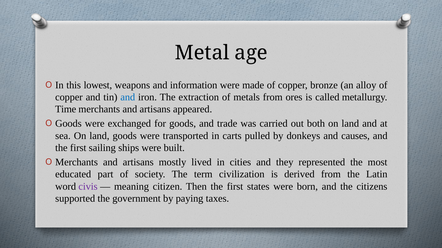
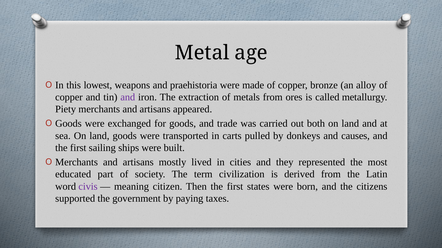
information: information -> praehistoria
and at (128, 97) colour: blue -> purple
Time: Time -> Piety
